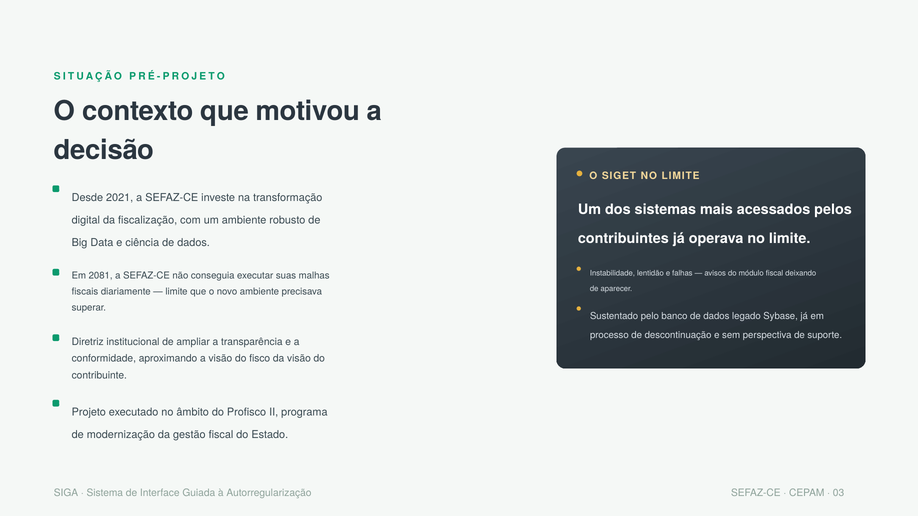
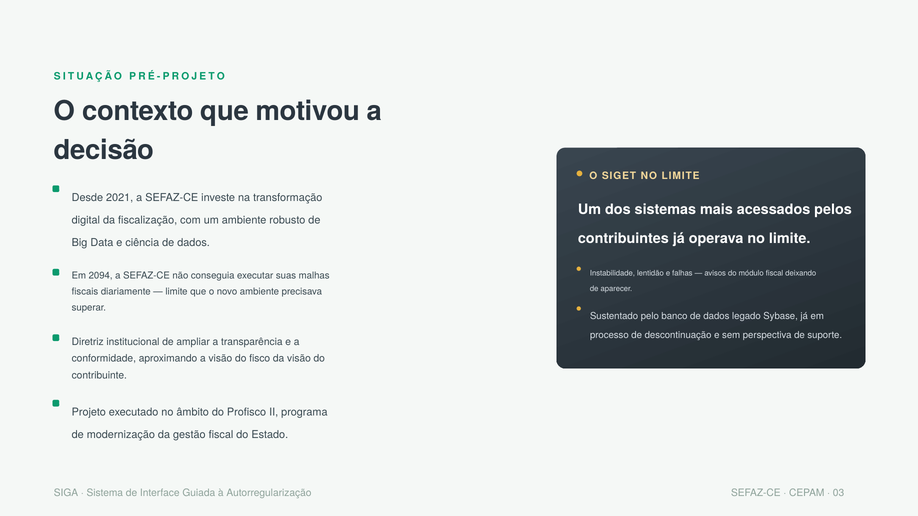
2081: 2081 -> 2094
